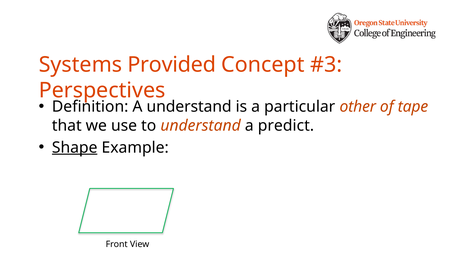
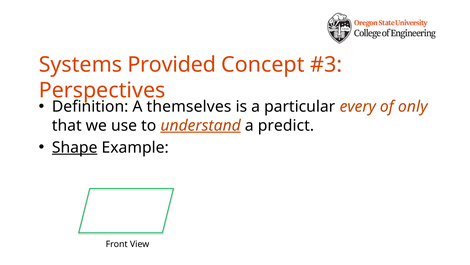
A understand: understand -> themselves
other: other -> every
tape: tape -> only
understand at (201, 125) underline: none -> present
